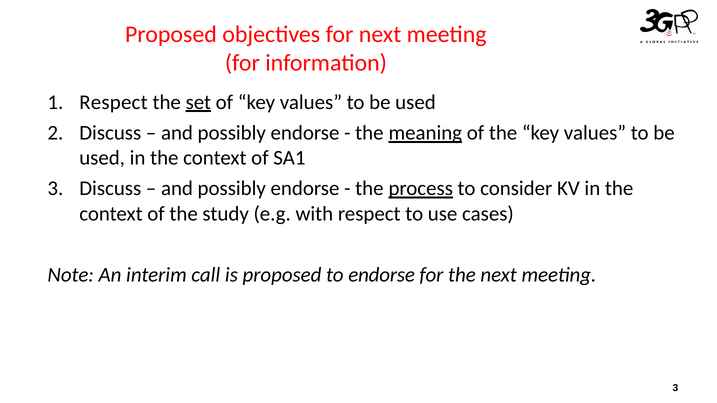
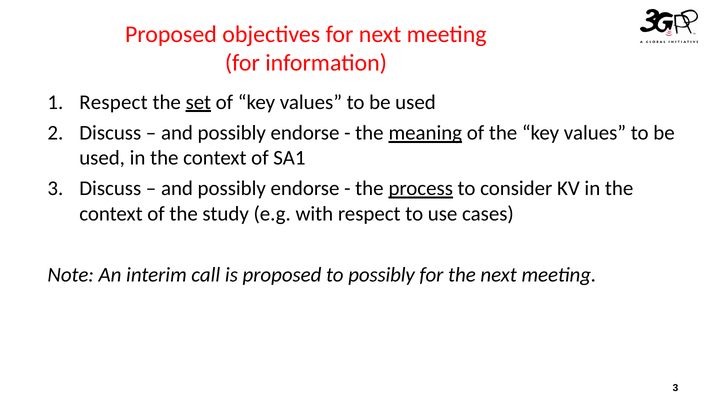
to endorse: endorse -> possibly
